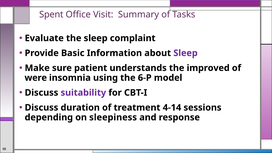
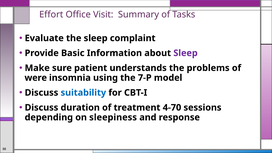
Spent: Spent -> Effort
improved: improved -> problems
6-P: 6-P -> 7-P
suitability colour: purple -> blue
4-14: 4-14 -> 4-70
